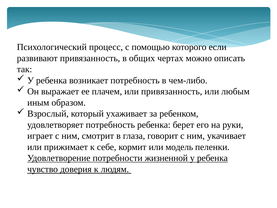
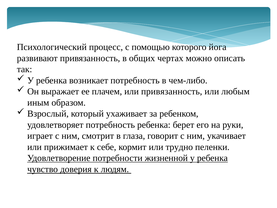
если: если -> йога
модель: модель -> трудно
